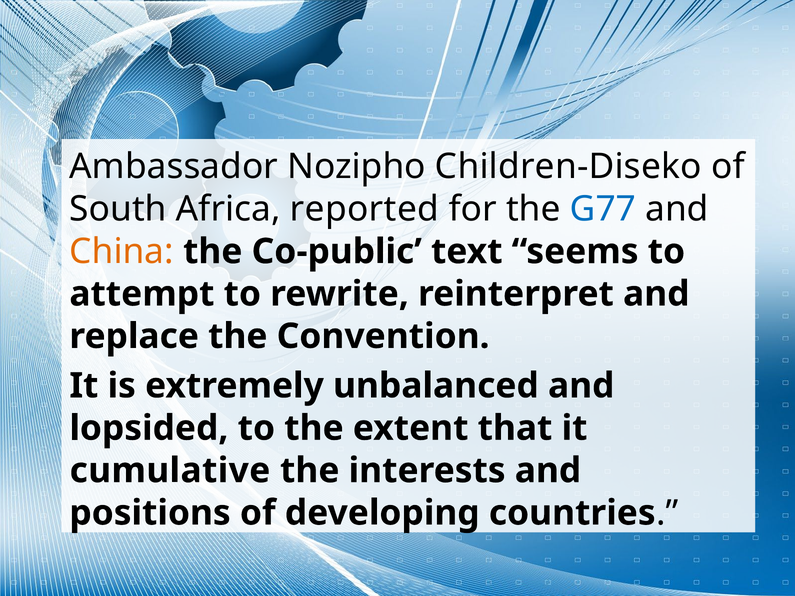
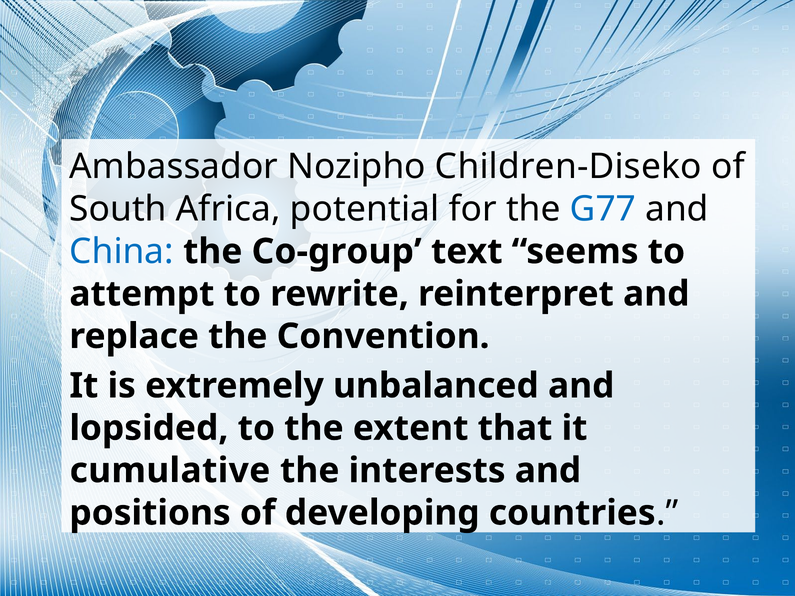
reported: reported -> potential
China colour: orange -> blue
Co-public: Co-public -> Co-group
